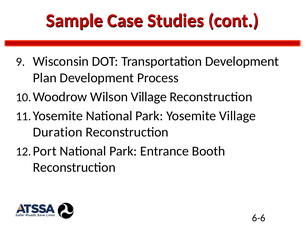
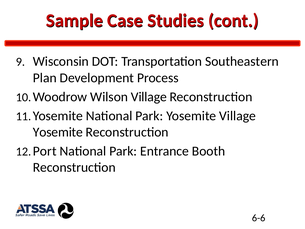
Transportation Development: Development -> Southeastern
Duration at (58, 132): Duration -> Yosemite
